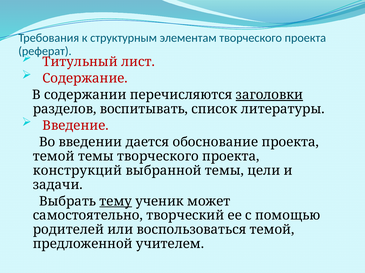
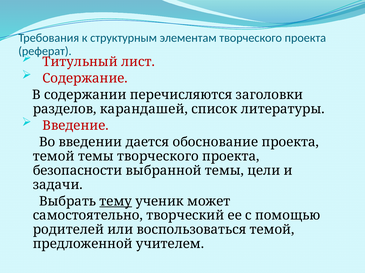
заголовки underline: present -> none
воспитывать: воспитывать -> карандашей
конструкций: конструкций -> безопасности
